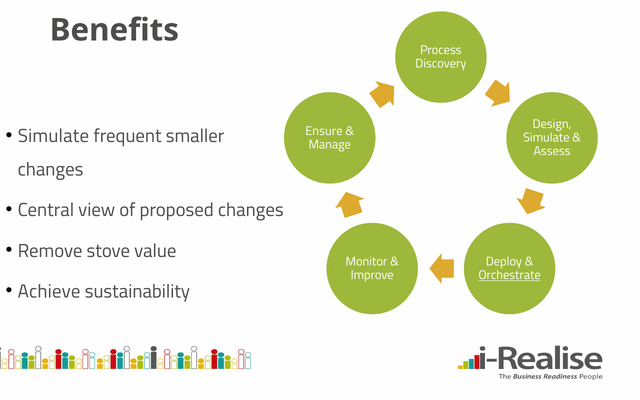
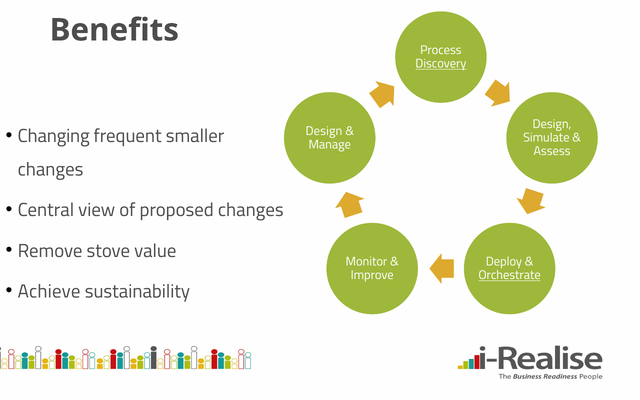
Discovery underline: none -> present
Simulate at (53, 136): Simulate -> Changing
Ensure at (324, 131): Ensure -> Design
